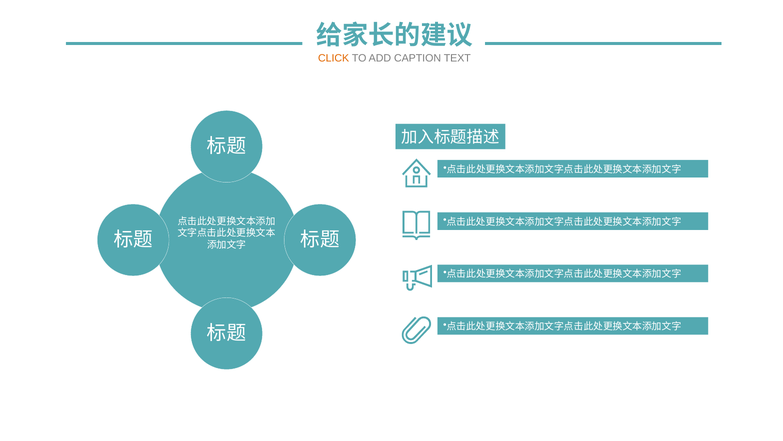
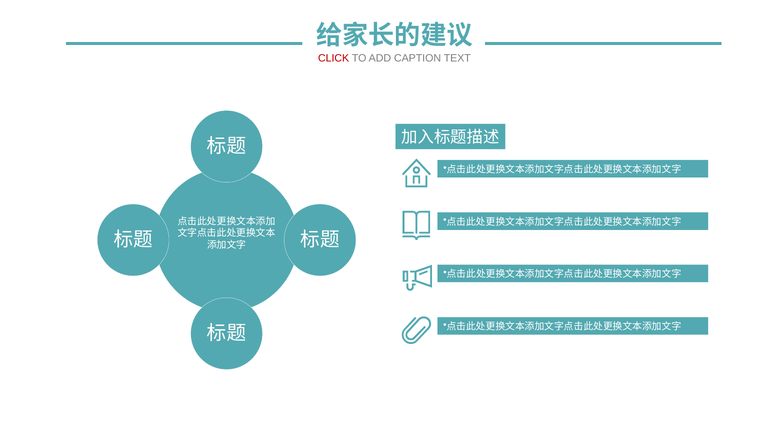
CLICK colour: orange -> red
